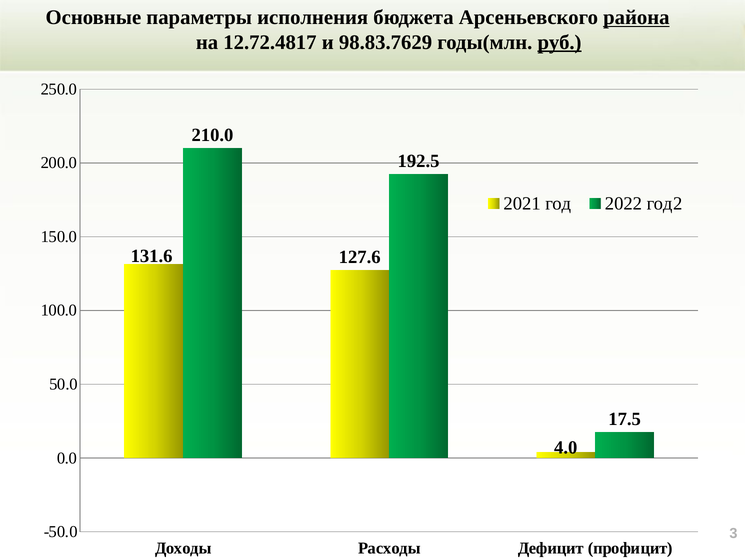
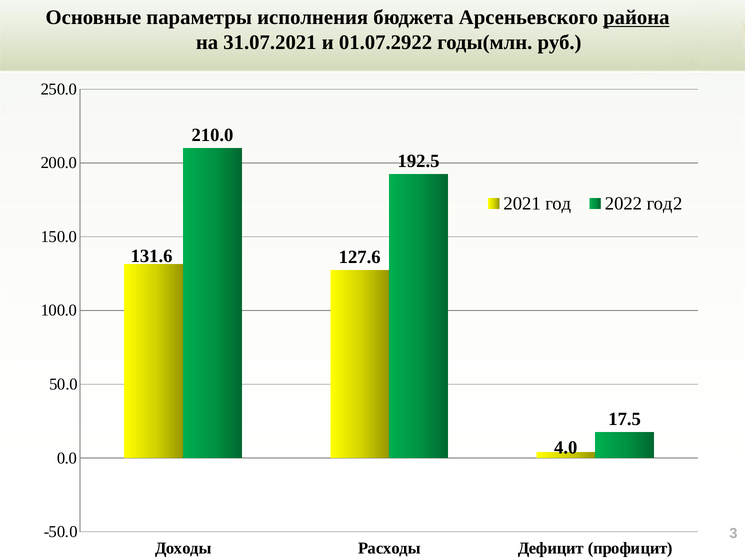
12.72.4817: 12.72.4817 -> 31.07.2021
98.83.7629: 98.83.7629 -> 01.07.2922
руб underline: present -> none
